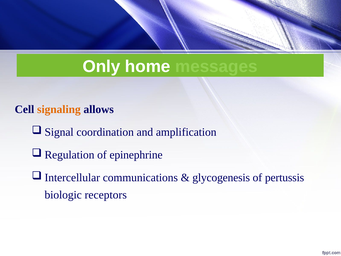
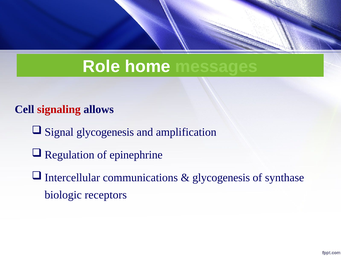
Only: Only -> Role
signaling colour: orange -> red
coordination at (105, 132): coordination -> glycogenesis
pertussis: pertussis -> synthase
